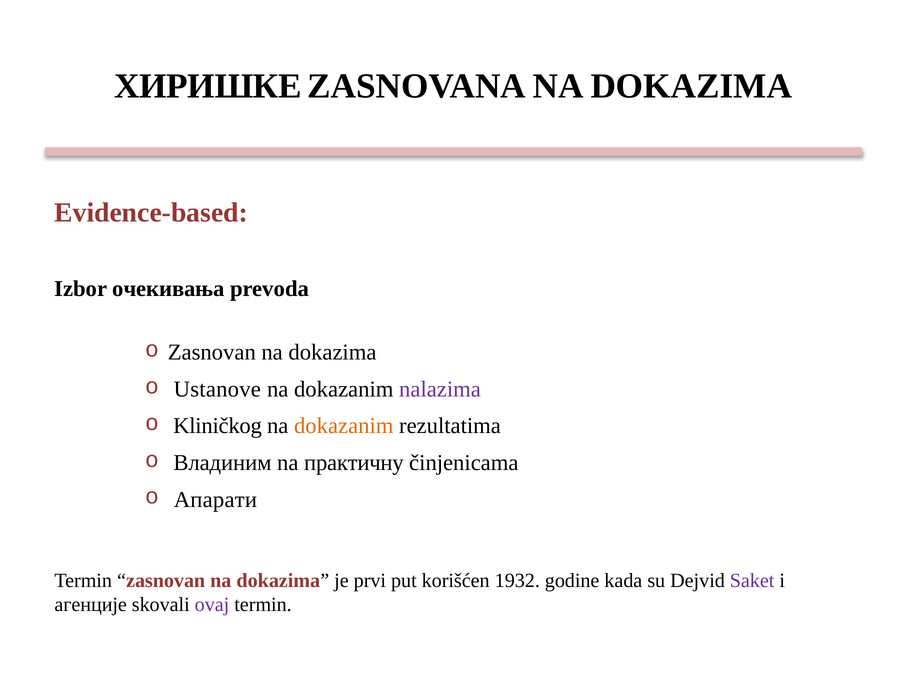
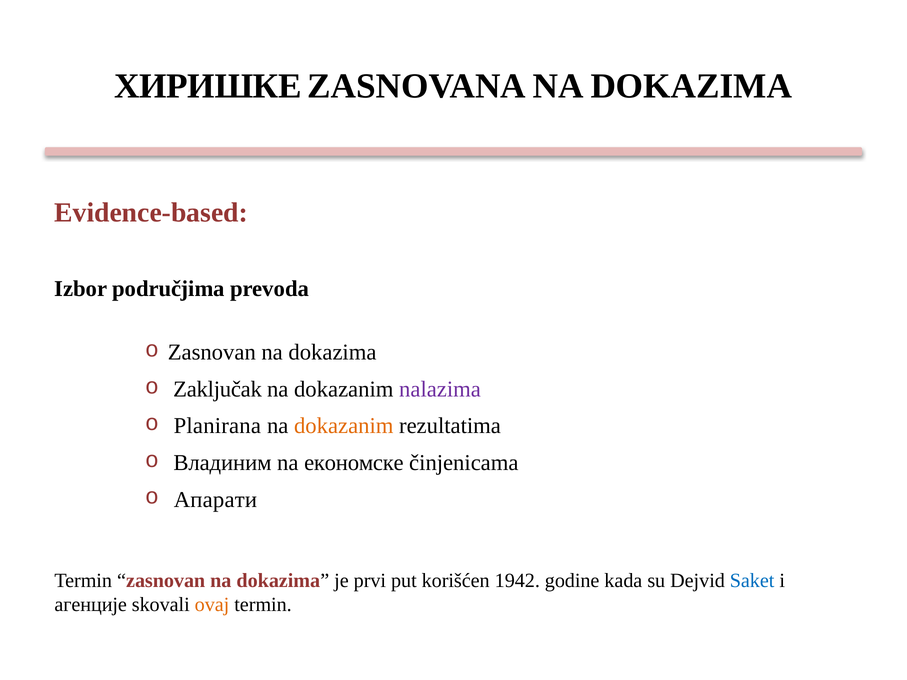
очекивања: очекивања -> područjima
Ustanove: Ustanove -> Zaključak
Kliničkog: Kliničkog -> Planirana
практичну: практичну -> економске
1932: 1932 -> 1942
Saket colour: purple -> blue
ovaj colour: purple -> orange
